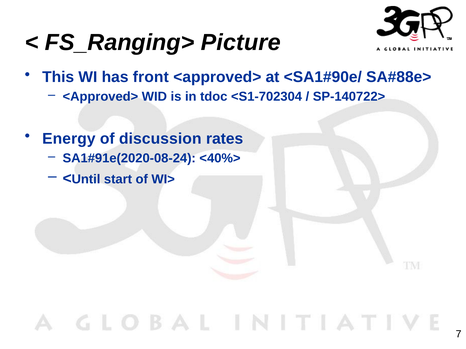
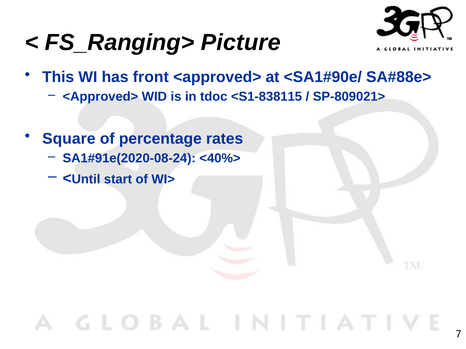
<S1-702304: <S1-702304 -> <S1-838115
SP-140722>: SP-140722> -> SP-809021>
Energy: Energy -> Square
discussion: discussion -> percentage
